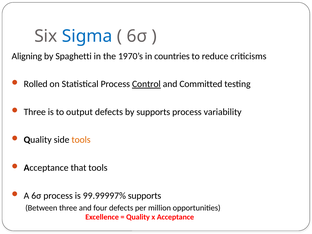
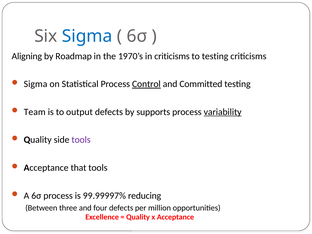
Spaghetti: Spaghetti -> Roadmap
in countries: countries -> criticisms
to reduce: reduce -> testing
Rolled at (36, 84): Rolled -> Sigma
Three at (35, 112): Three -> Team
variability underline: none -> present
tools at (81, 140) colour: orange -> purple
99.99997% supports: supports -> reducing
